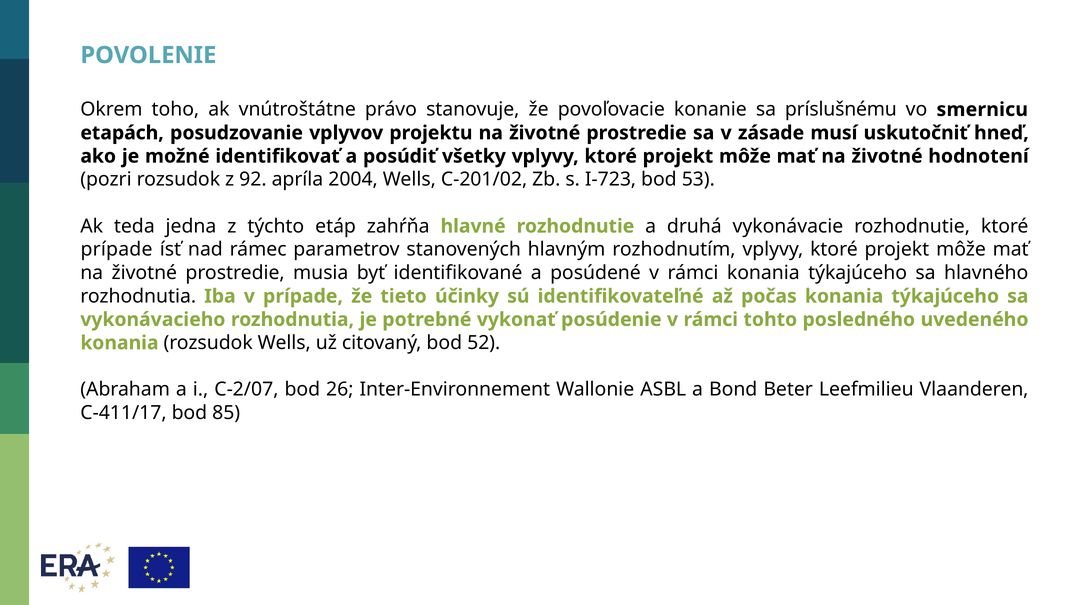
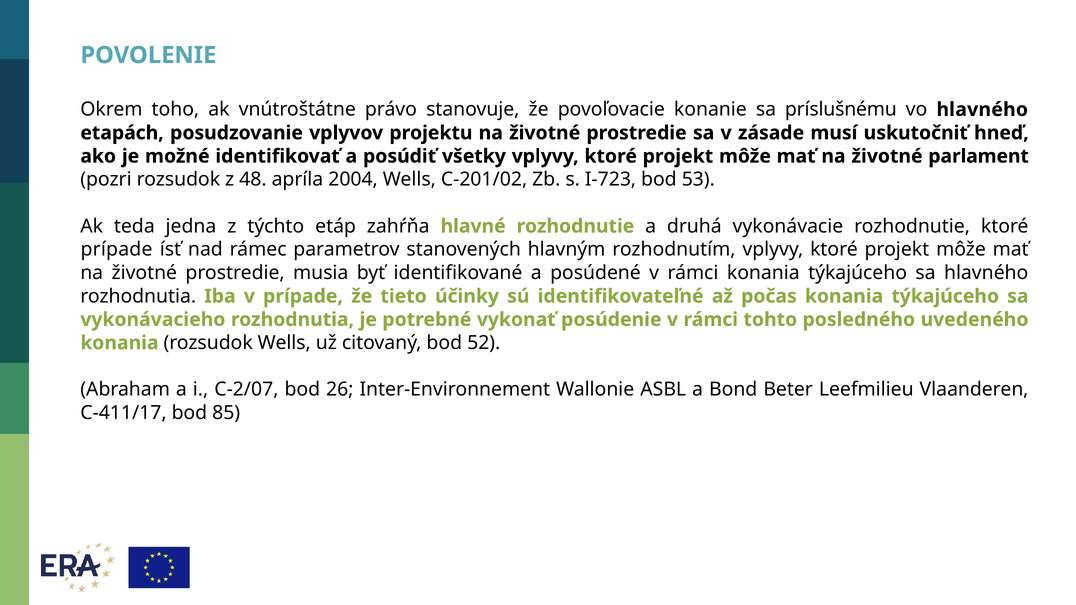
vo smernicu: smernicu -> hlavného
hodnotení: hodnotení -> parlament
92: 92 -> 48
